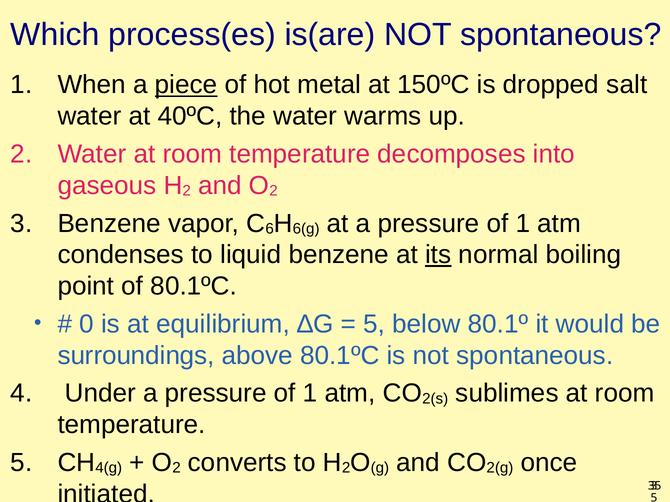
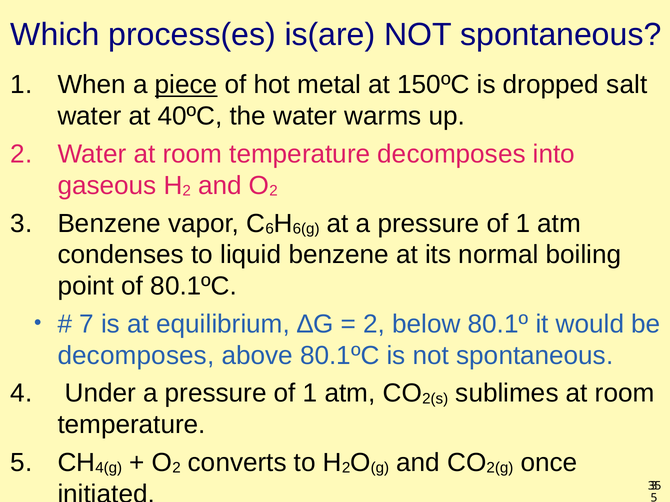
its underline: present -> none
0: 0 -> 7
5 at (374, 324): 5 -> 2
surroundings at (136, 356): surroundings -> decomposes
